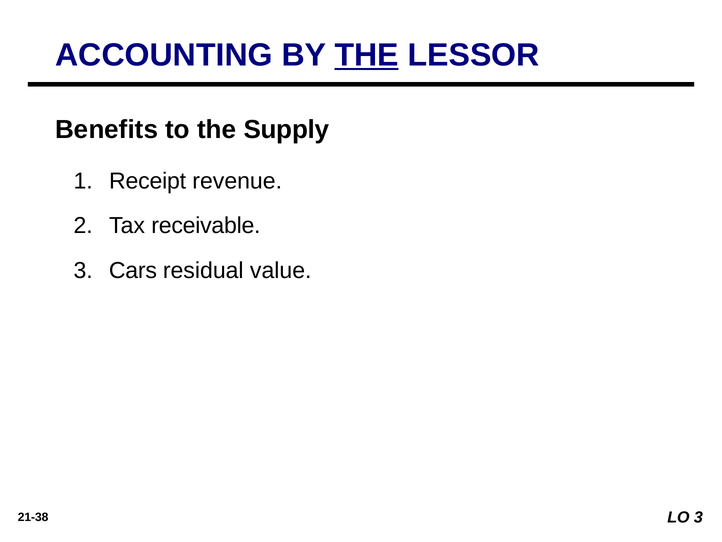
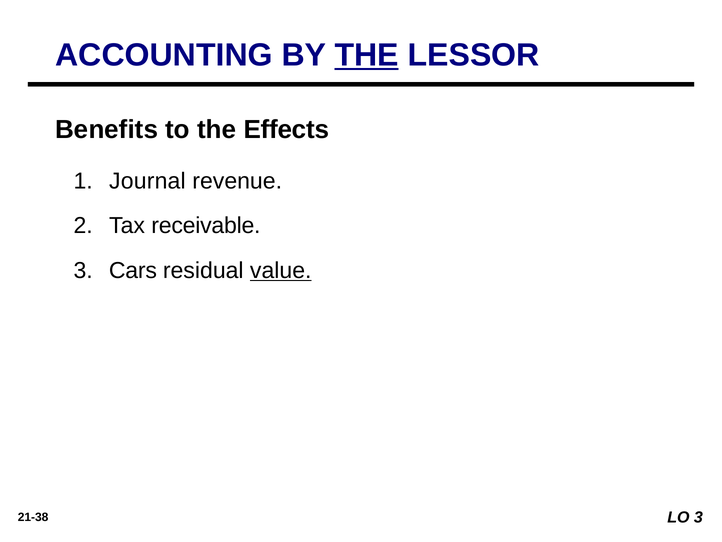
Supply: Supply -> Effects
Receipt: Receipt -> Journal
value underline: none -> present
